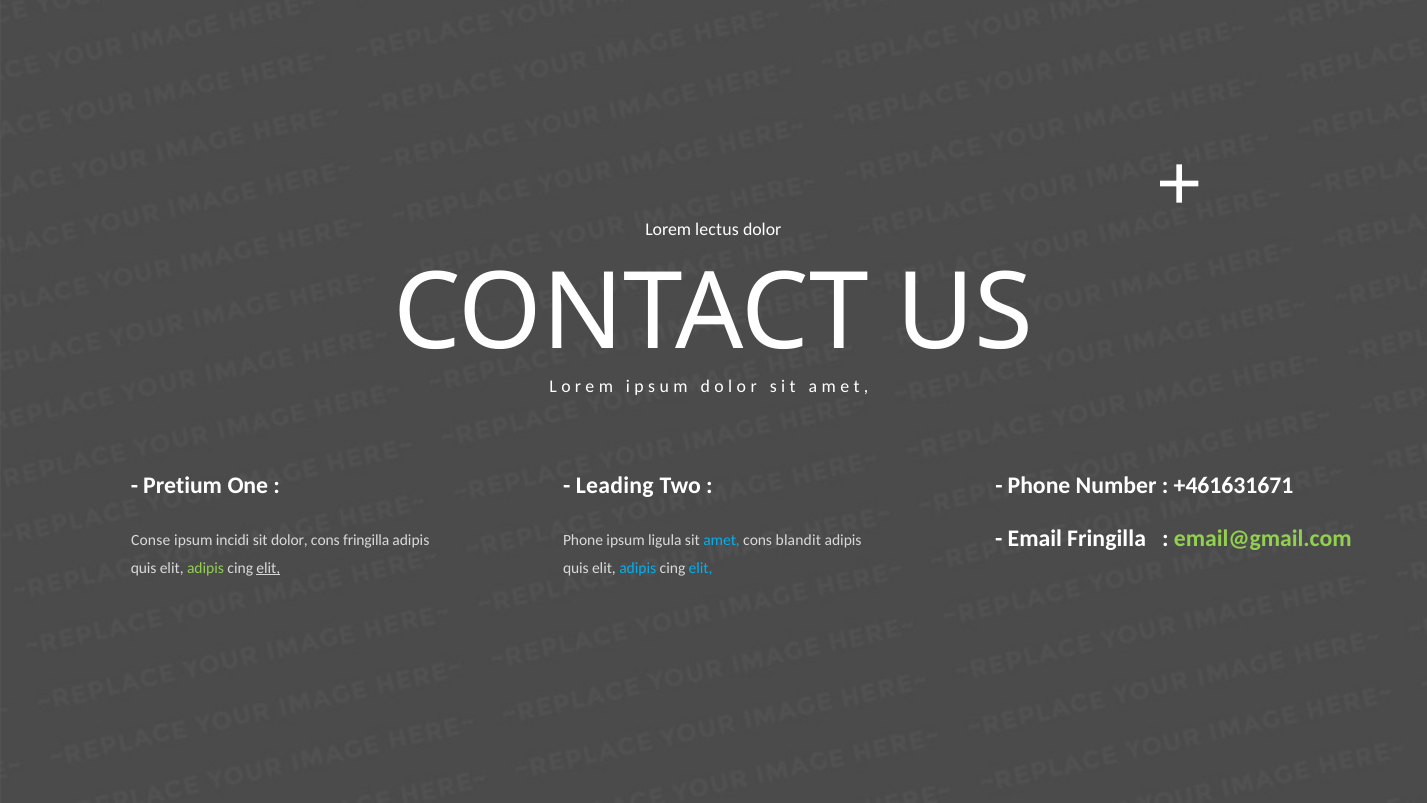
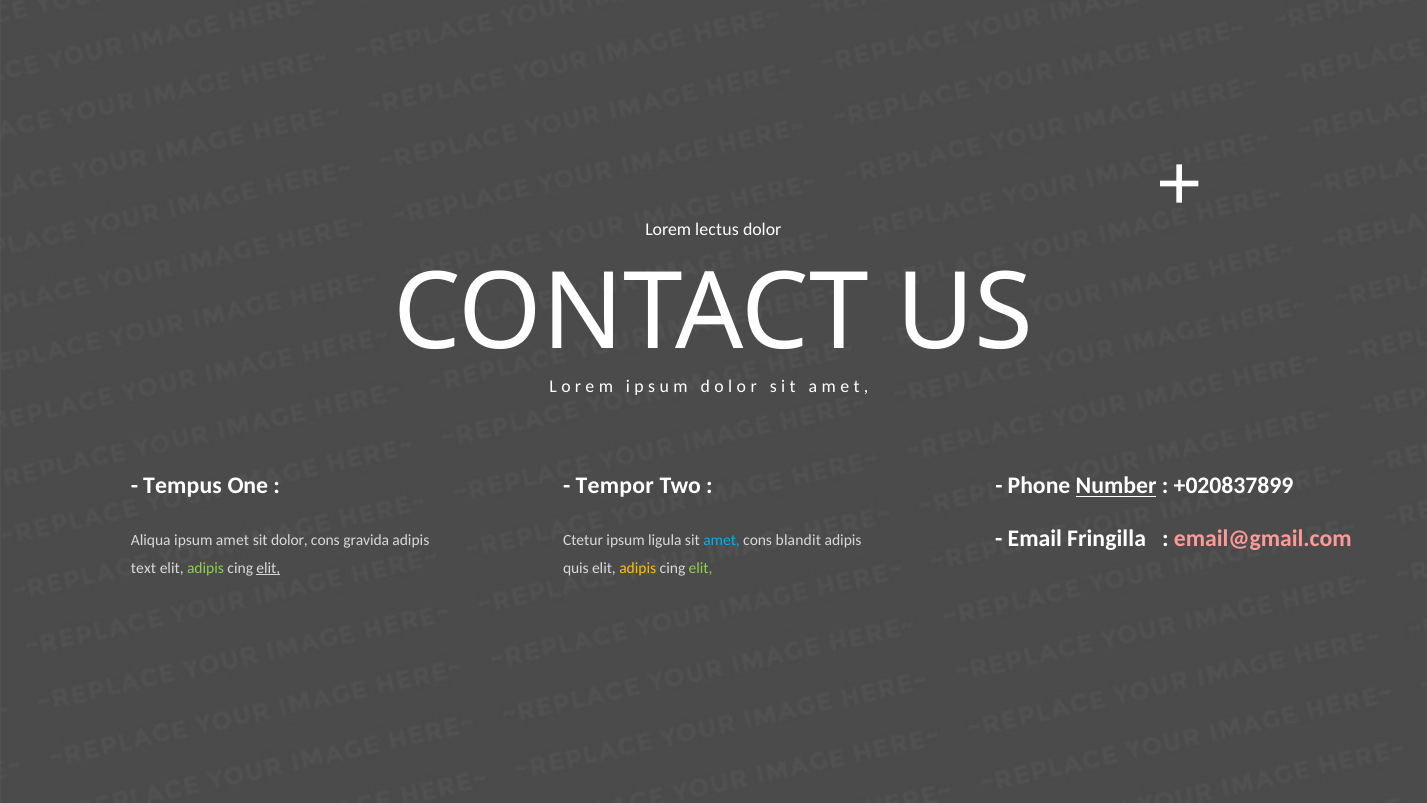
Pretium: Pretium -> Tempus
Leading: Leading -> Tempor
Number underline: none -> present
+461631671: +461631671 -> +020837899
email@gmail.com colour: light green -> pink
Conse: Conse -> Aliqua
ipsum incidi: incidi -> amet
cons fringilla: fringilla -> gravida
Phone at (583, 540): Phone -> Ctetur
quis at (144, 568): quis -> text
adipis at (638, 568) colour: light blue -> yellow
elit at (701, 568) colour: light blue -> light green
